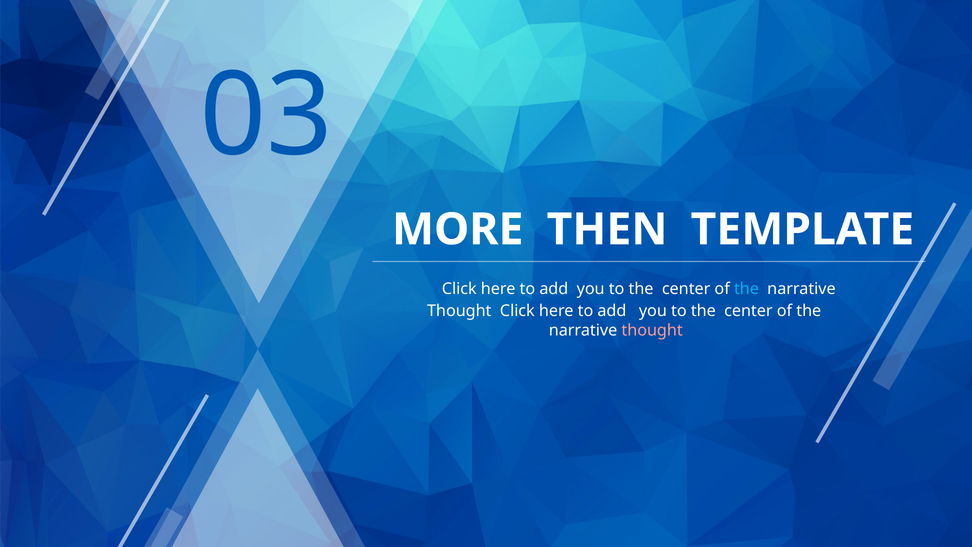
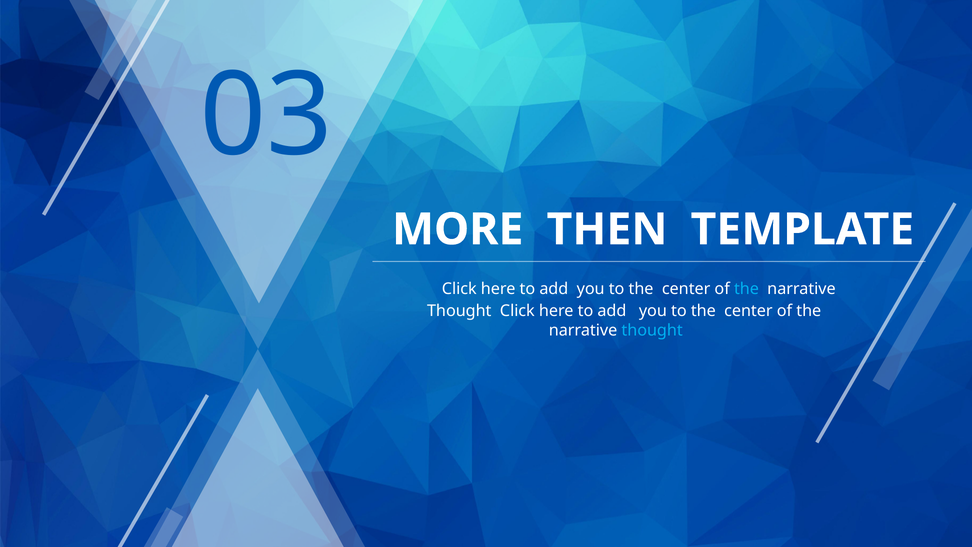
thought at (652, 330) colour: pink -> light blue
